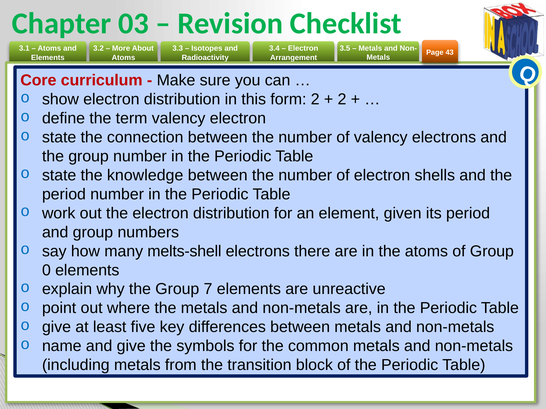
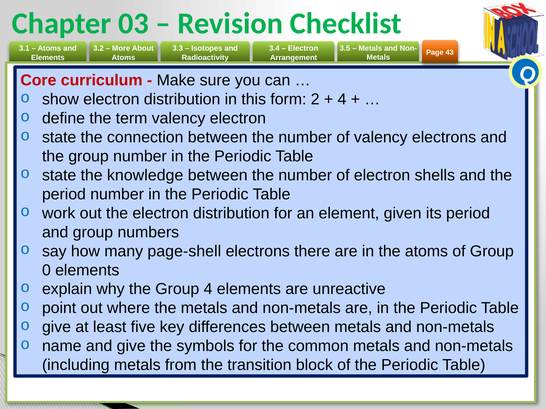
2 at (342, 99): 2 -> 4
melts-shell: melts-shell -> page-shell
Group 7: 7 -> 4
